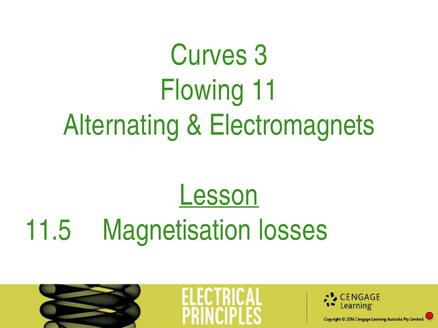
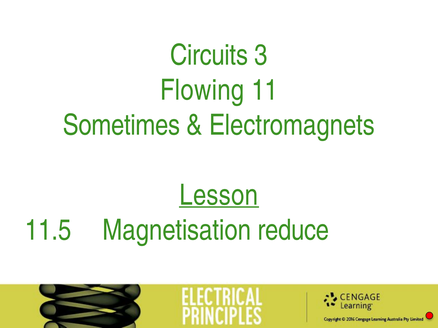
Curves: Curves -> Circuits
Alternating: Alternating -> Sometimes
losses: losses -> reduce
